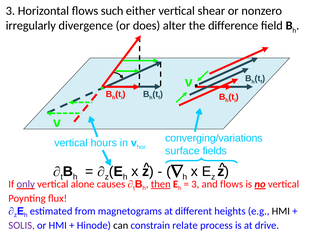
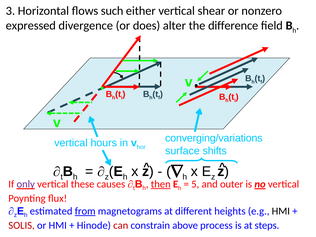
irregularly: irregularly -> expressed
fields: fields -> shifts
alone: alone -> these
3 at (195, 184): 3 -> 5
and flows: flows -> outer
from underline: none -> present
SOLIS colour: purple -> red
can colour: black -> red
relate: relate -> above
drive: drive -> steps
